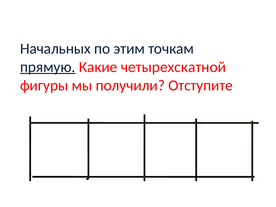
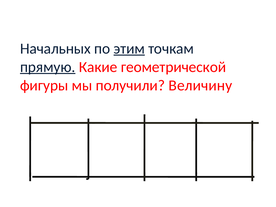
этим underline: none -> present
четырехскатной: четырехскатной -> геометрической
Отступите: Отступите -> Величину
